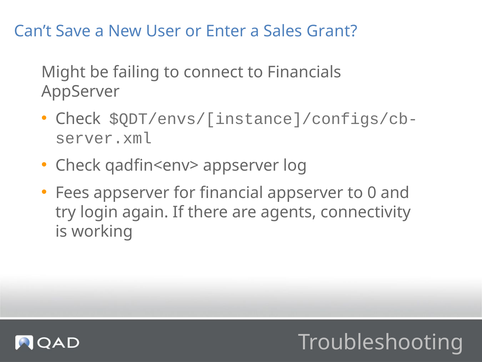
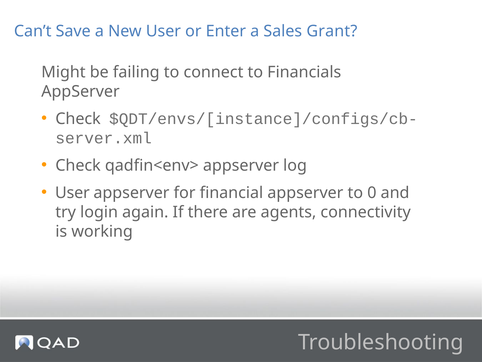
Fees at (72, 192): Fees -> User
